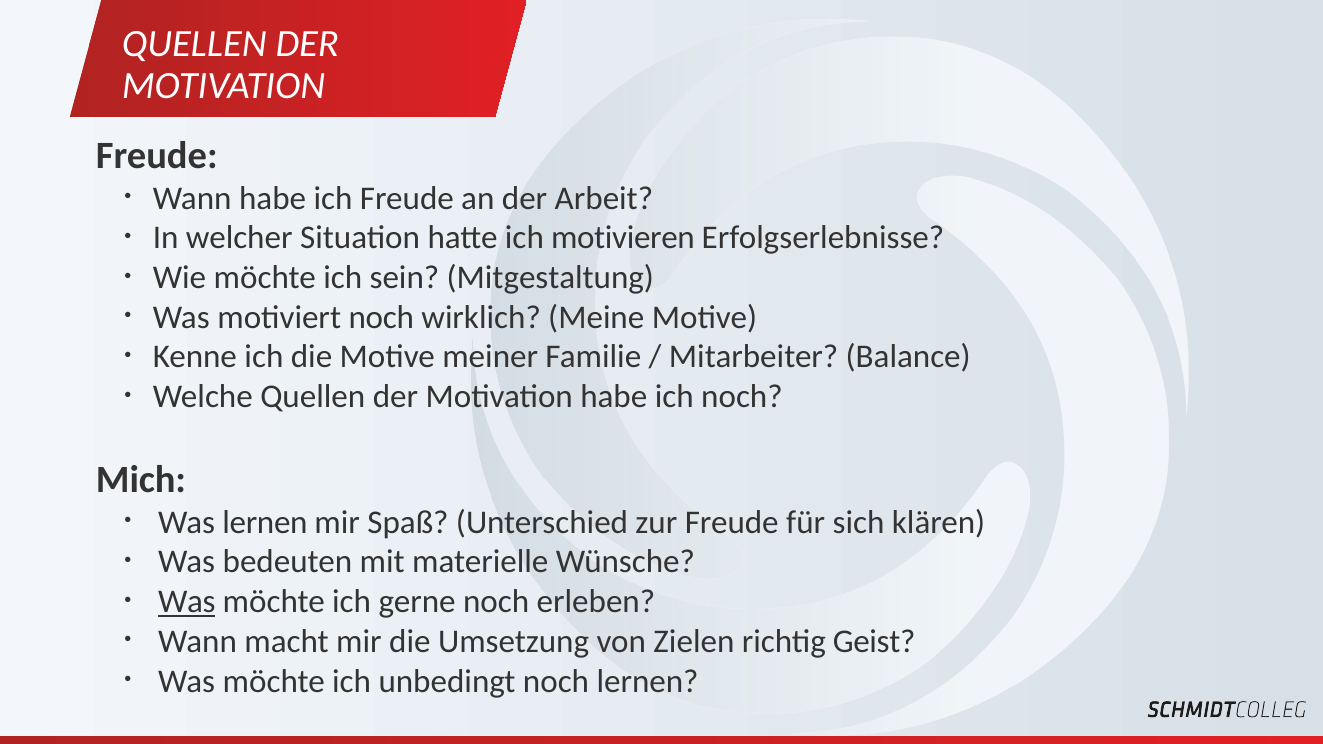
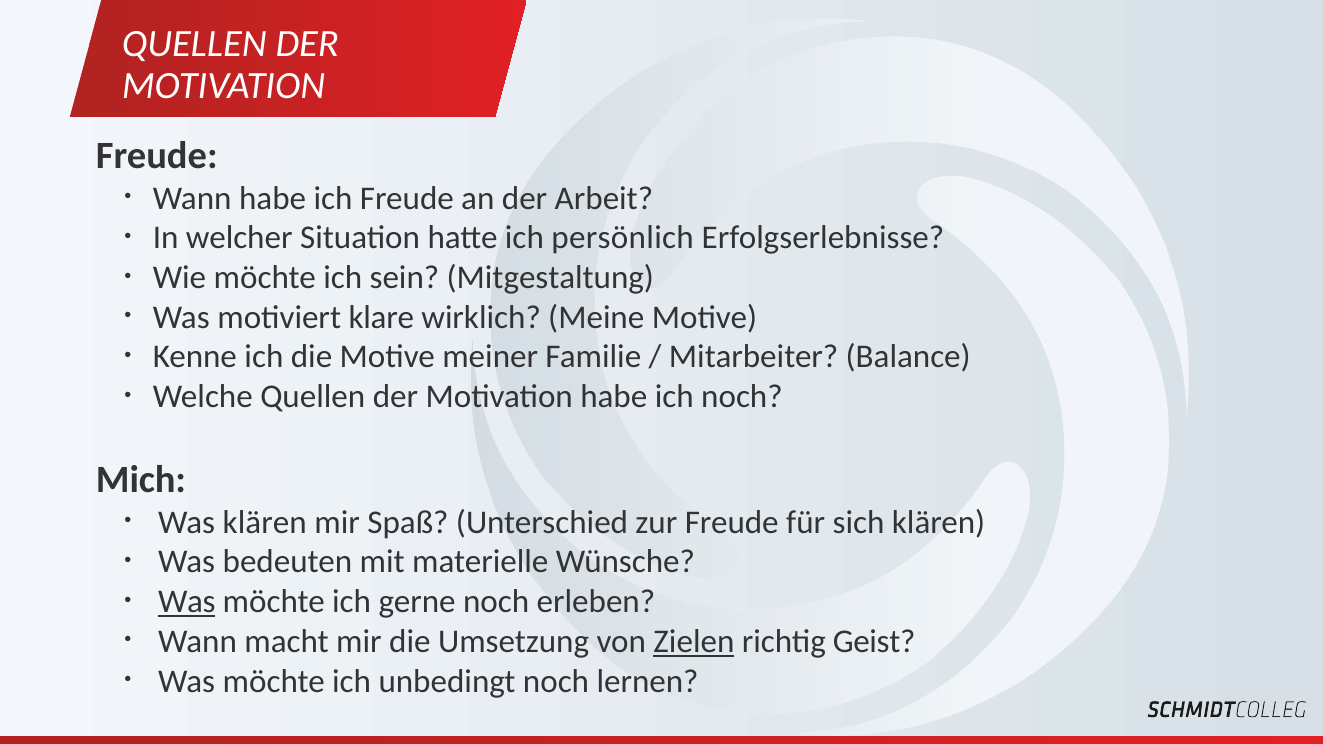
motivieren: motivieren -> persönlich
motiviert noch: noch -> klare
Was lernen: lernen -> klären
Zielen underline: none -> present
